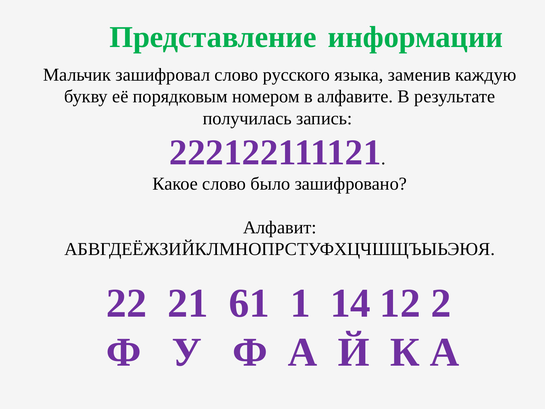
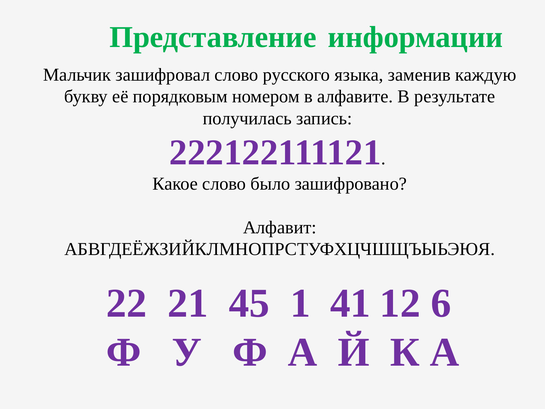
61: 61 -> 45
14: 14 -> 41
2: 2 -> 6
